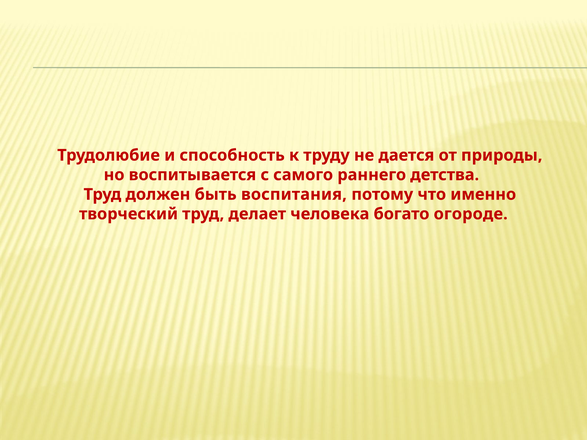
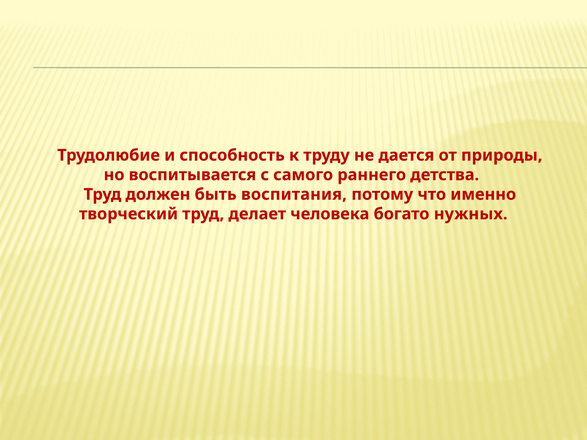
огороде: огороде -> нужных
